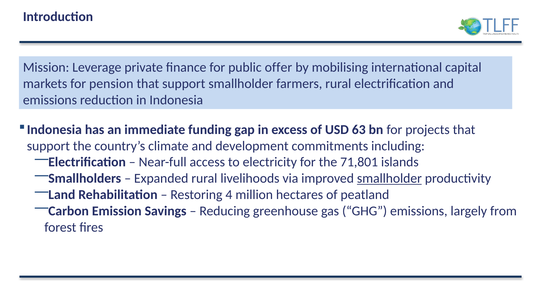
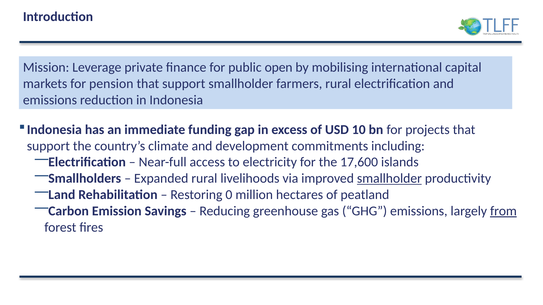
offer: offer -> open
63: 63 -> 10
71,801: 71,801 -> 17,600
4: 4 -> 0
from underline: none -> present
